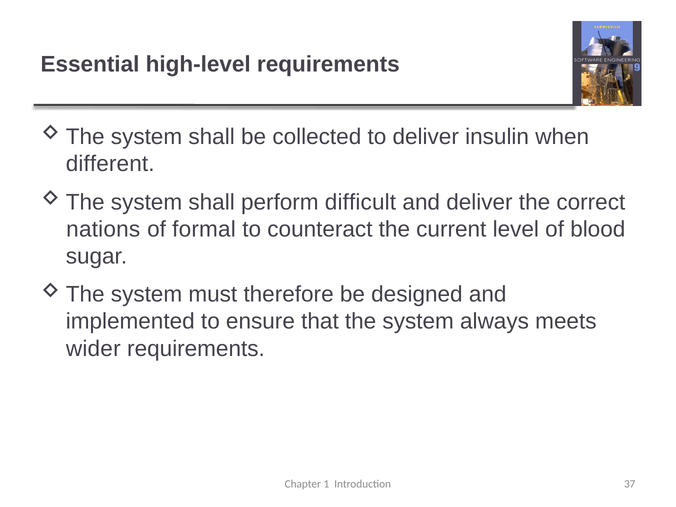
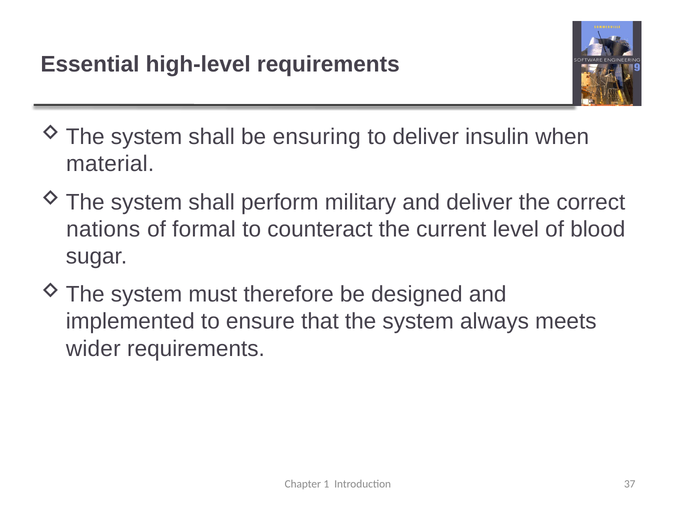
collected: collected -> ensuring
different: different -> material
difficult: difficult -> military
